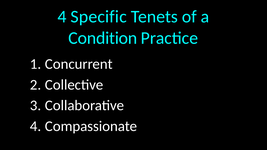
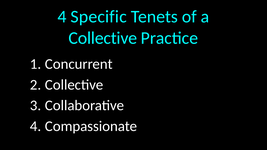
Condition at (103, 38): Condition -> Collective
